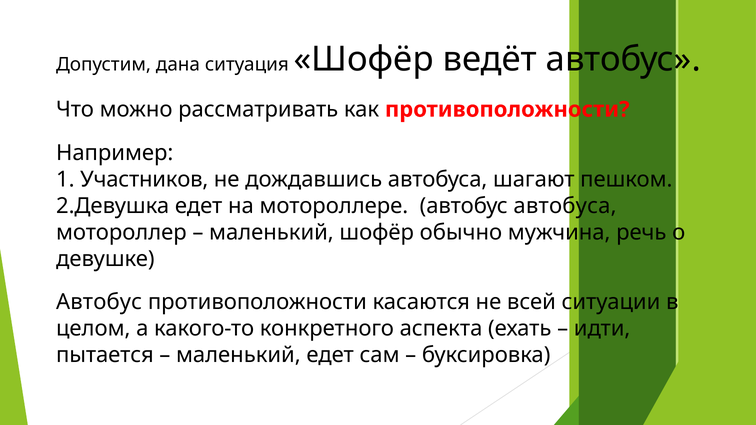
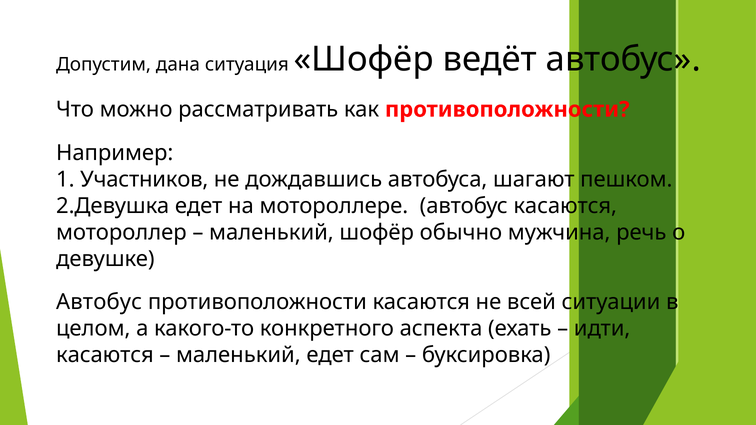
автобус автобуса: автобуса -> касаются
пытается at (105, 355): пытается -> касаются
